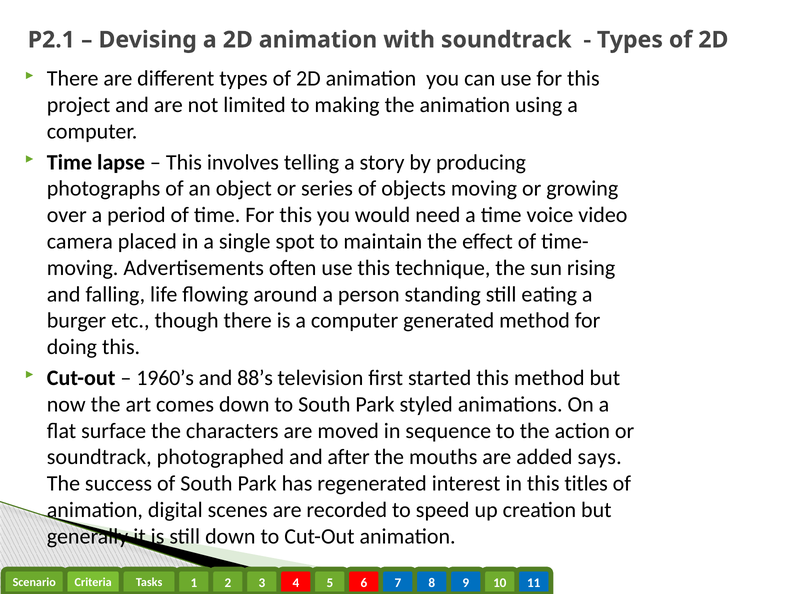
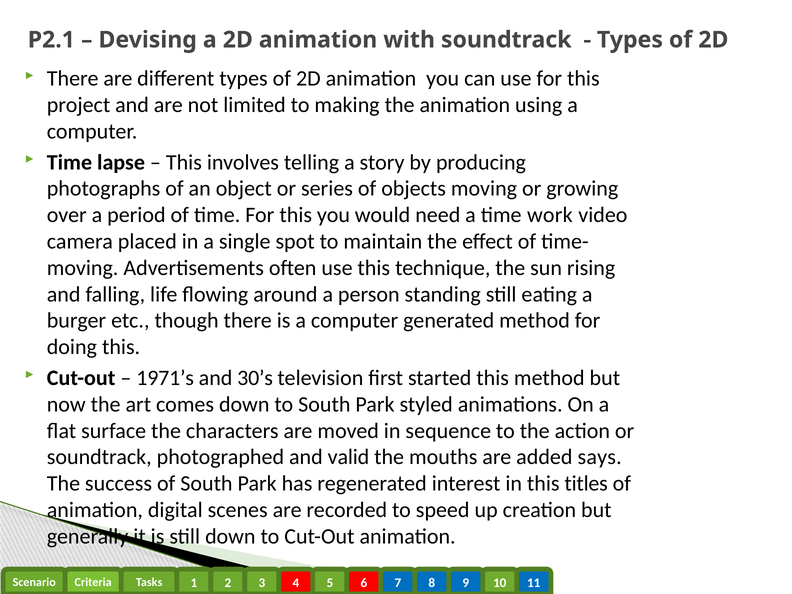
voice: voice -> work
1960’s: 1960’s -> 1971’s
88’s: 88’s -> 30’s
after: after -> valid
